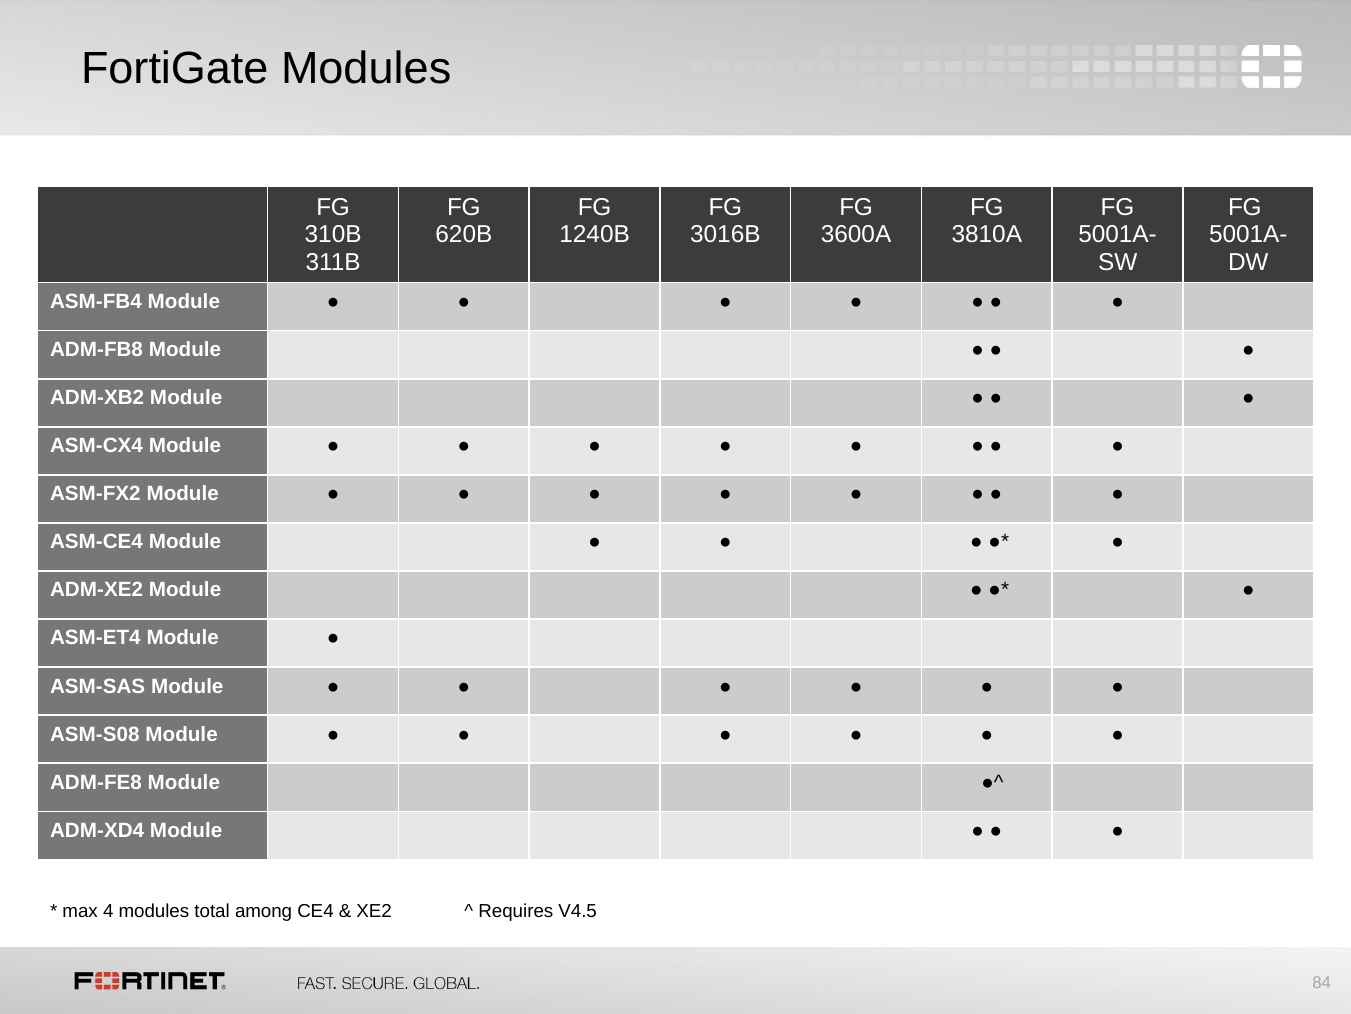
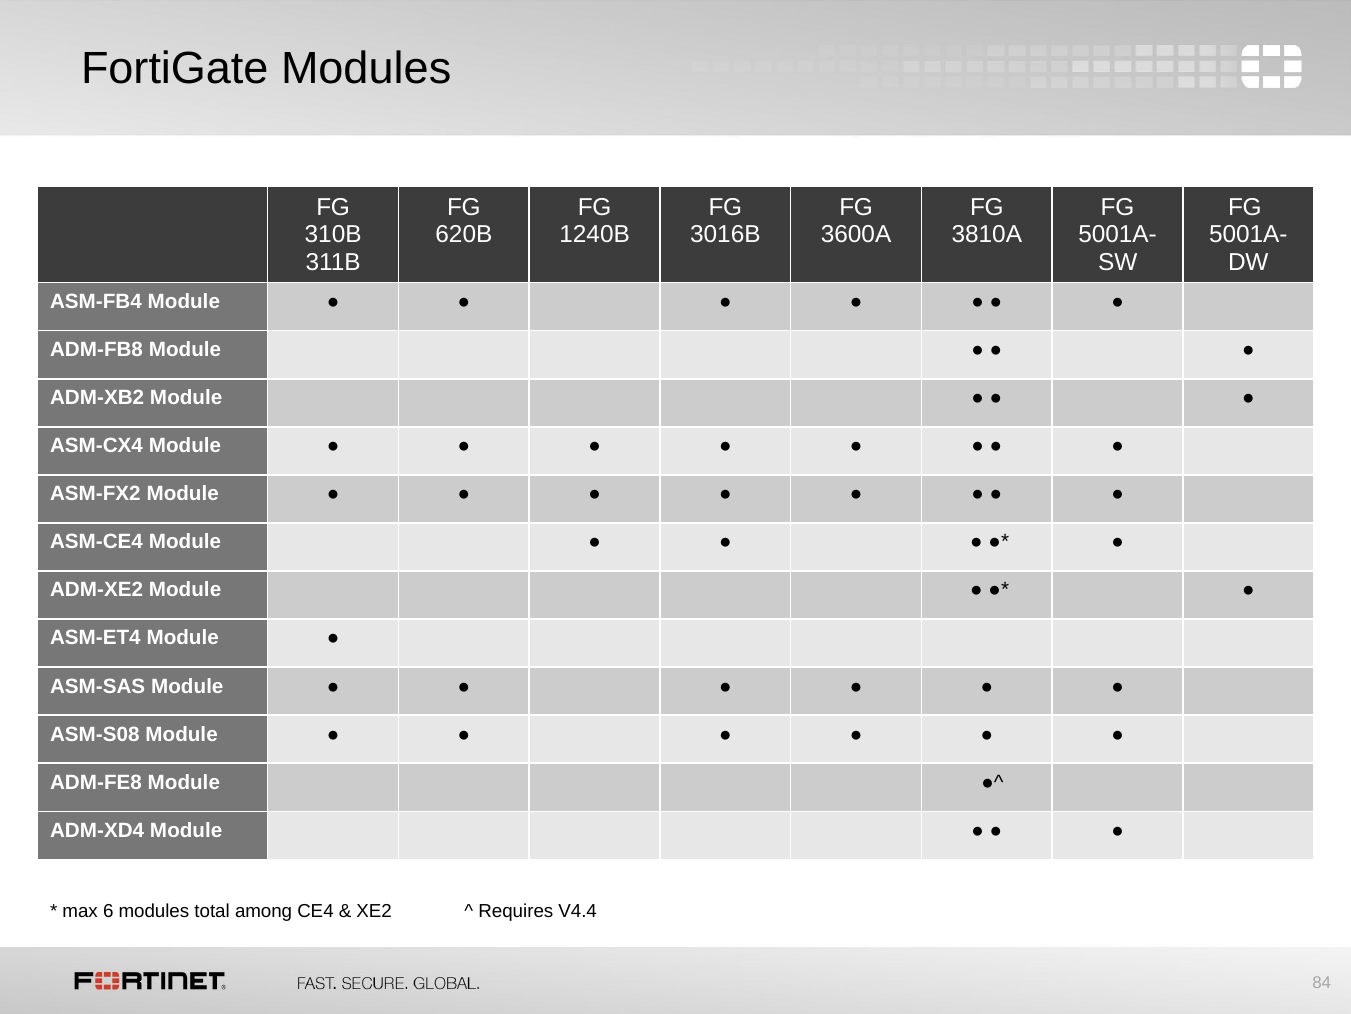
4: 4 -> 6
V4.5: V4.5 -> V4.4
